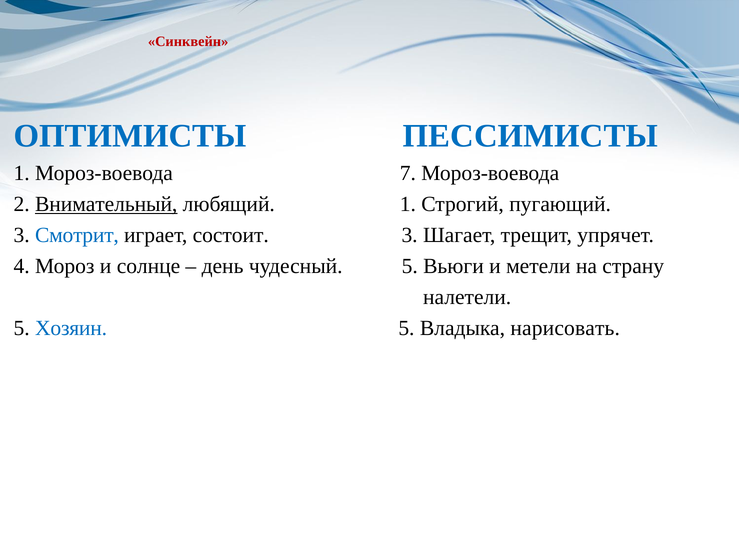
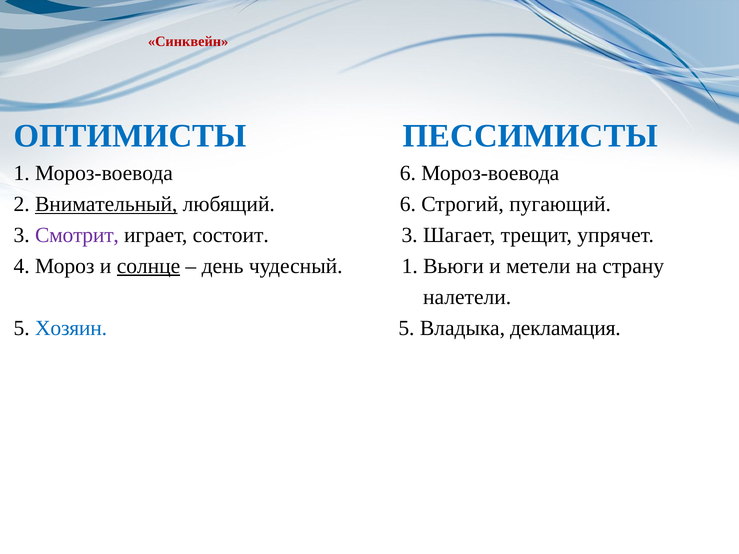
Мороз-воевода 7: 7 -> 6
любящий 1: 1 -> 6
Смотрит colour: blue -> purple
солнце underline: none -> present
чудесный 5: 5 -> 1
нарисовать: нарисовать -> декламация
